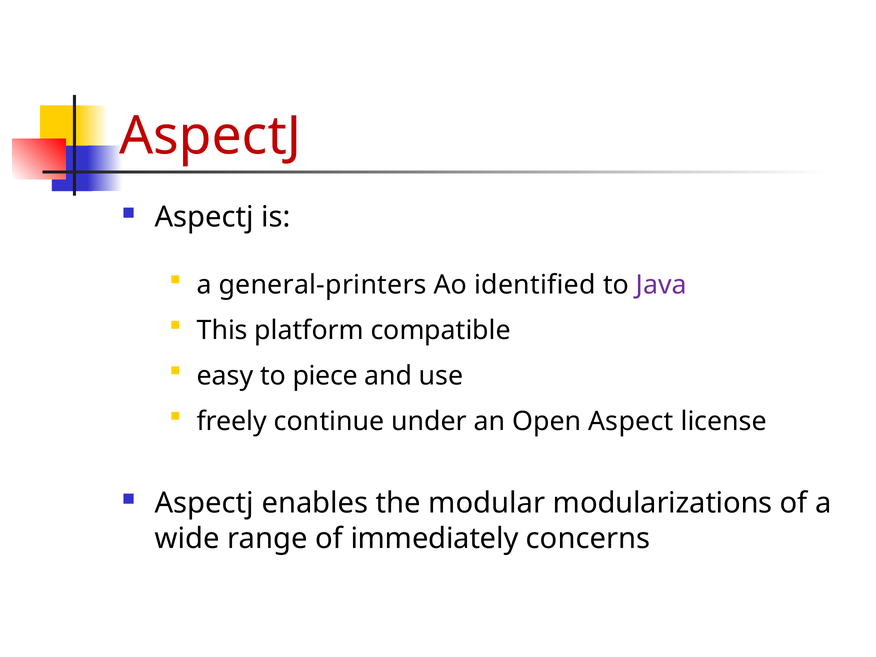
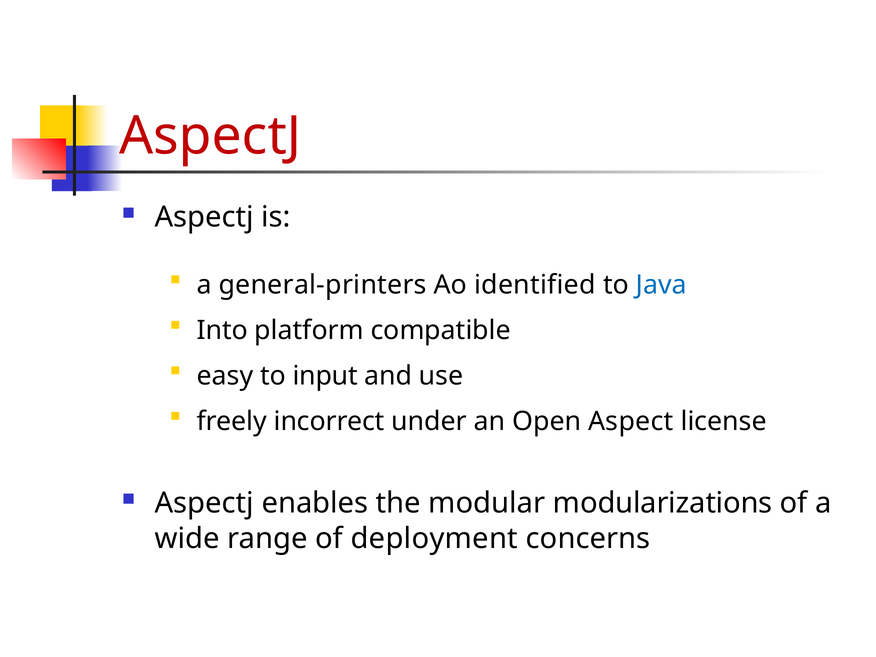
Java colour: purple -> blue
This: This -> Into
piece: piece -> input
continue: continue -> incorrect
immediately: immediately -> deployment
